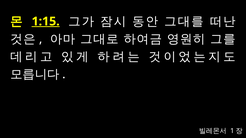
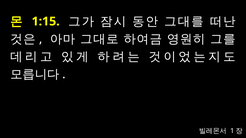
1:15 underline: present -> none
